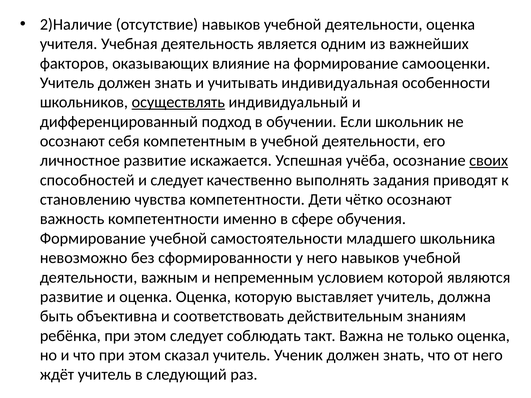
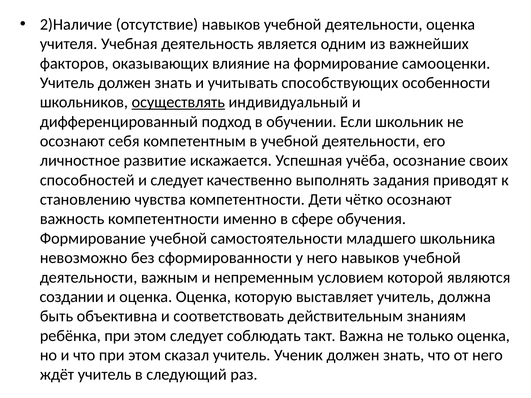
индивидуальная: индивидуальная -> способствующих
своих underline: present -> none
развитие at (71, 297): развитие -> создании
